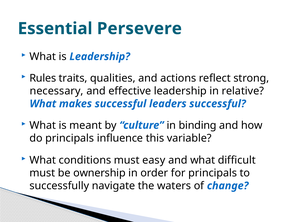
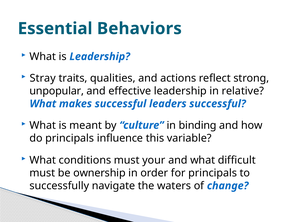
Persevere: Persevere -> Behaviors
Rules: Rules -> Stray
necessary: necessary -> unpopular
easy: easy -> your
